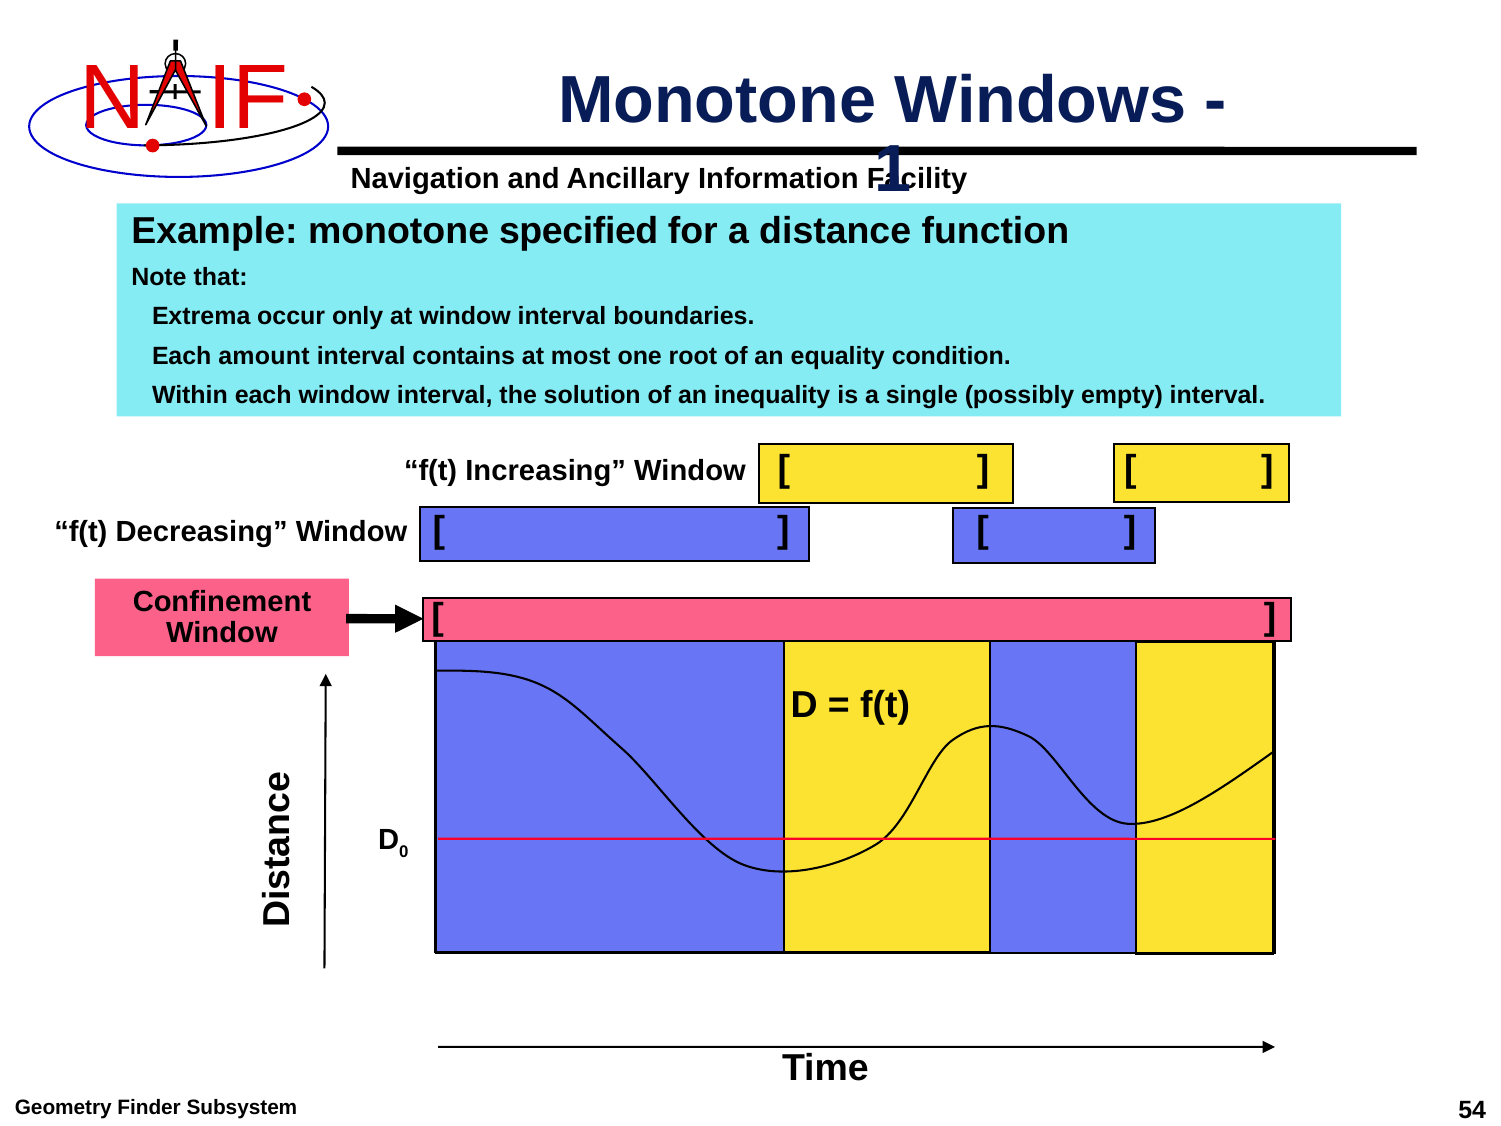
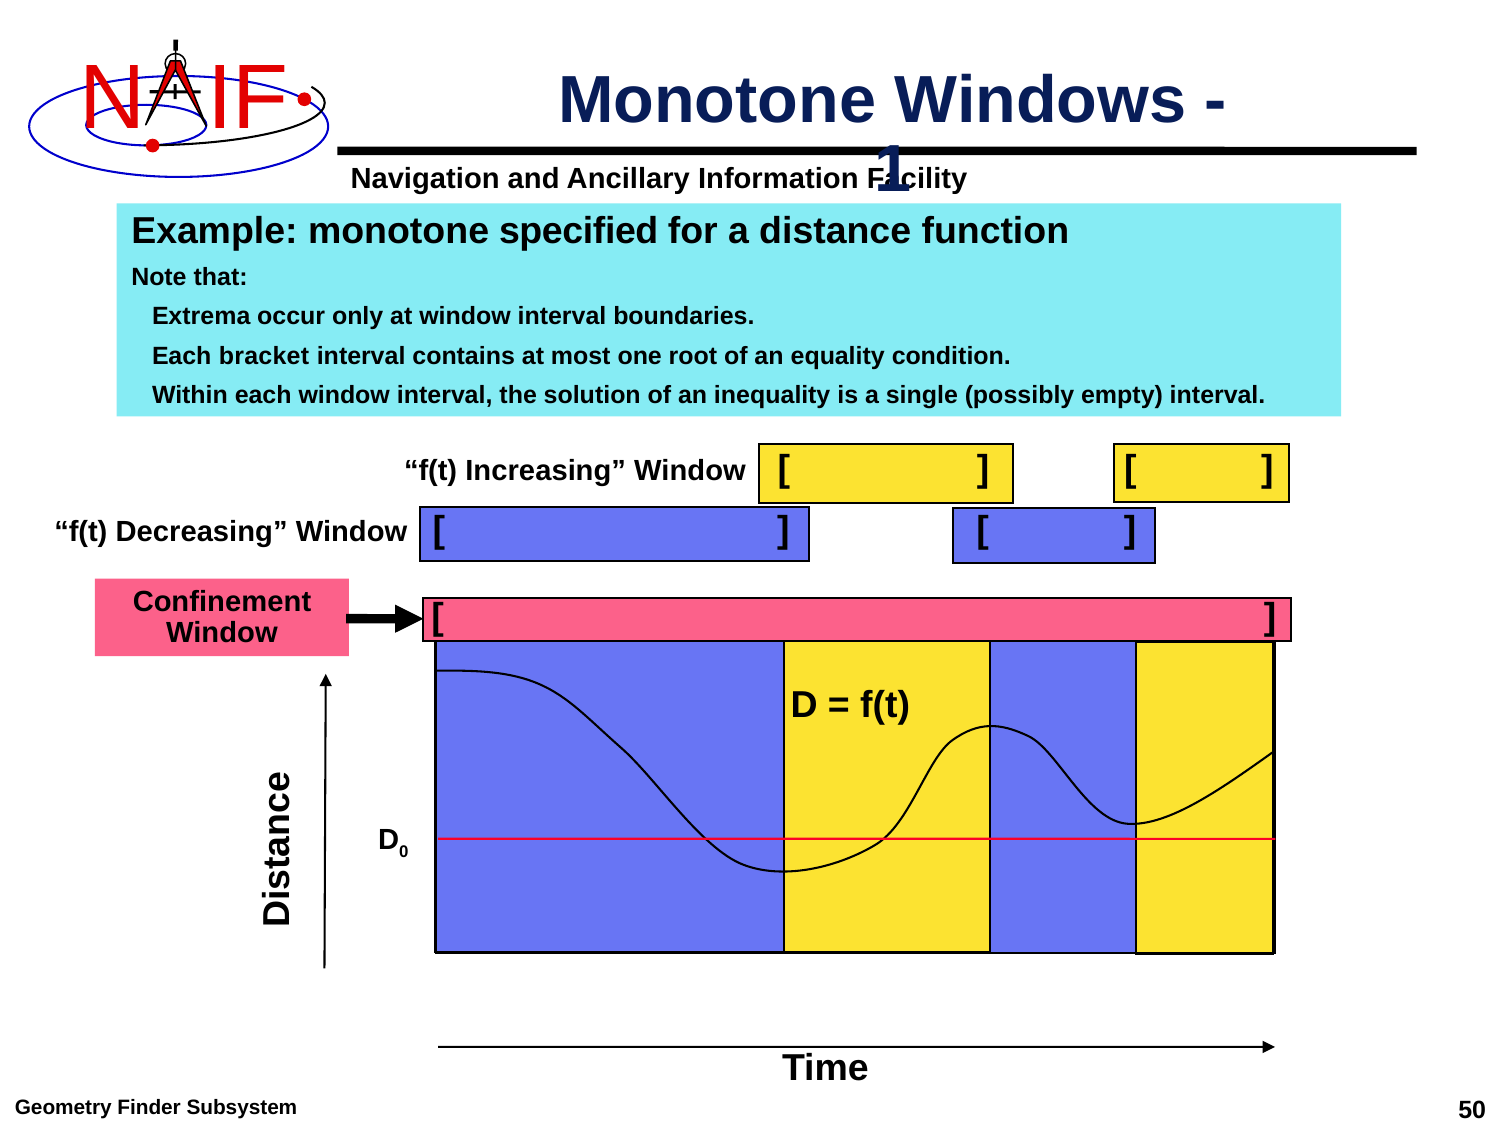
amount: amount -> bracket
54: 54 -> 50
